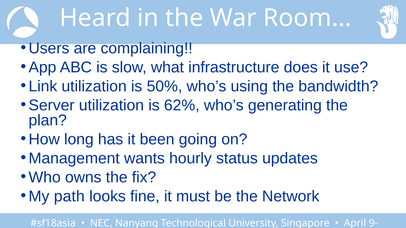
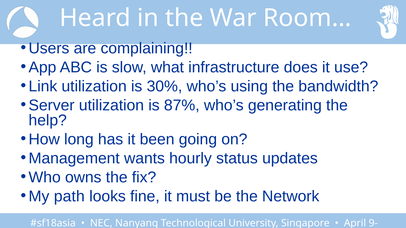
50%: 50% -> 30%
62%: 62% -> 87%
plan: plan -> help
